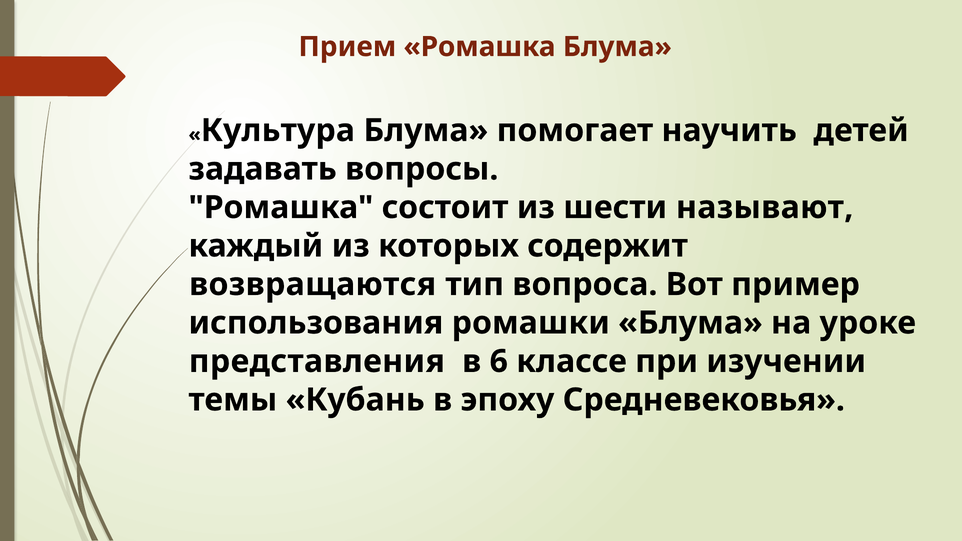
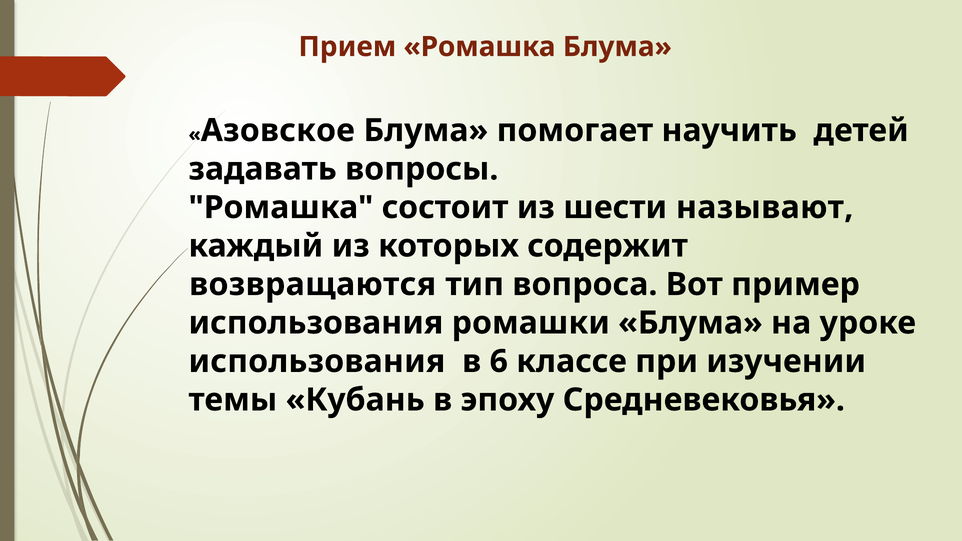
Культура: Культура -> Азовское
представления at (317, 361): представления -> использования
